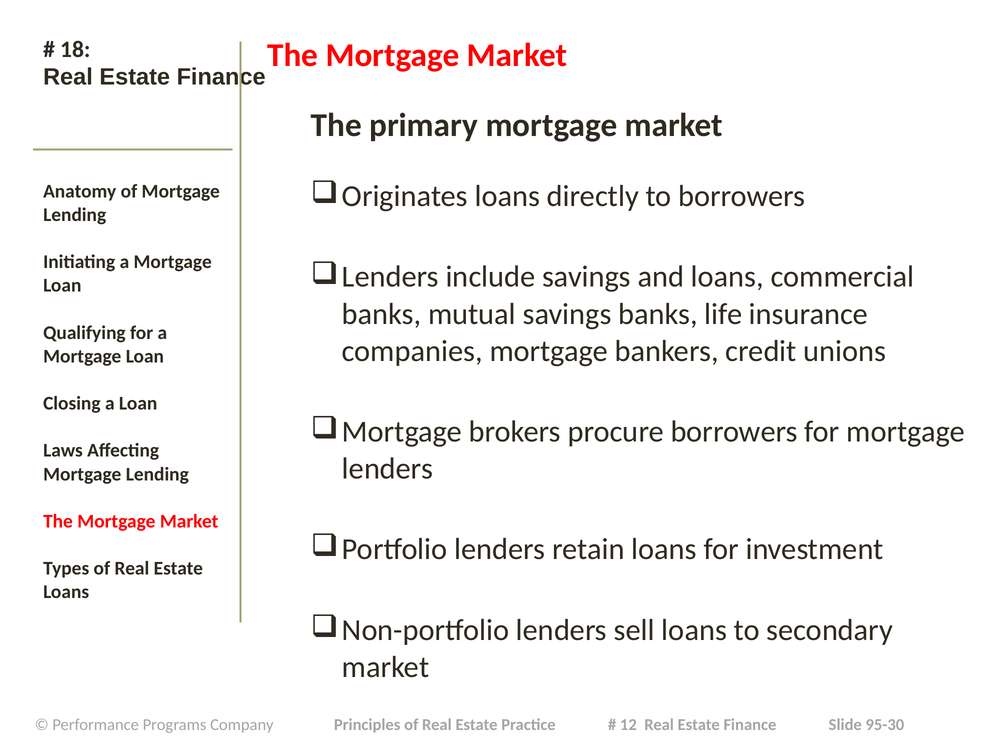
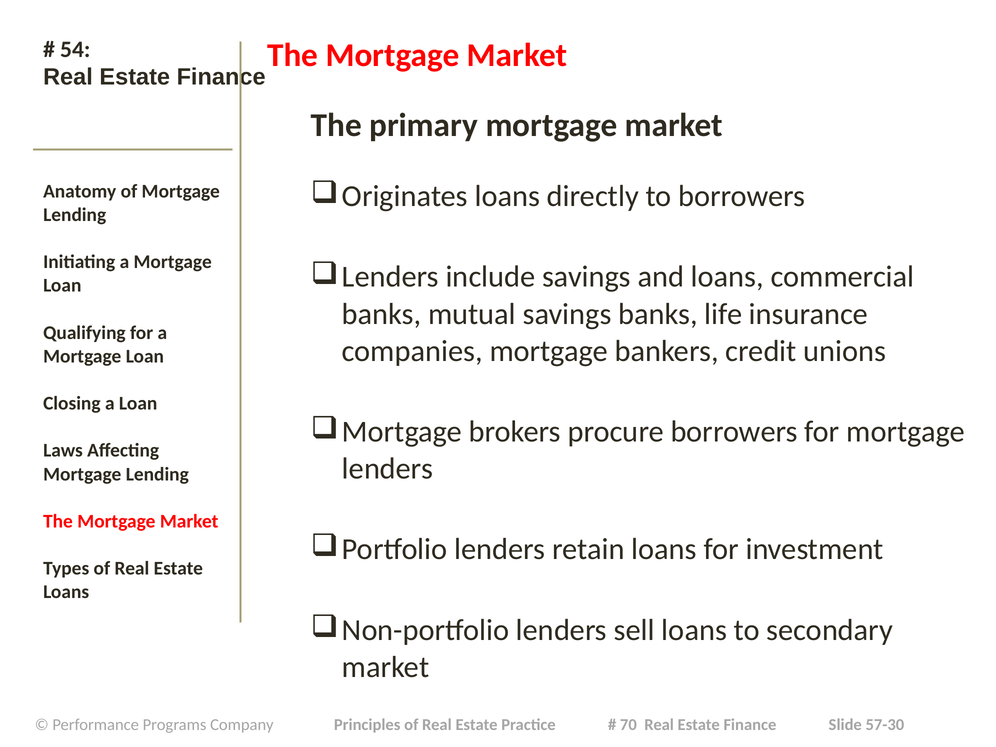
18: 18 -> 54
12: 12 -> 70
95-30: 95-30 -> 57-30
